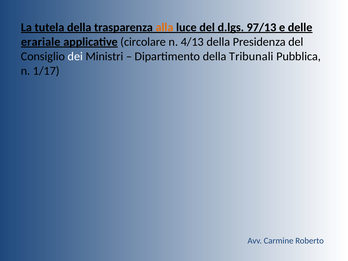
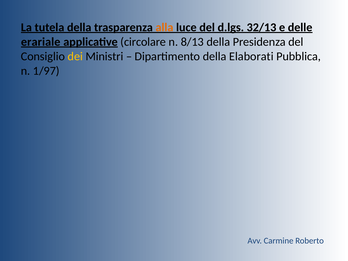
97/13: 97/13 -> 32/13
4/13: 4/13 -> 8/13
dei colour: white -> yellow
Tribunali: Tribunali -> Elaborati
1/17: 1/17 -> 1/97
